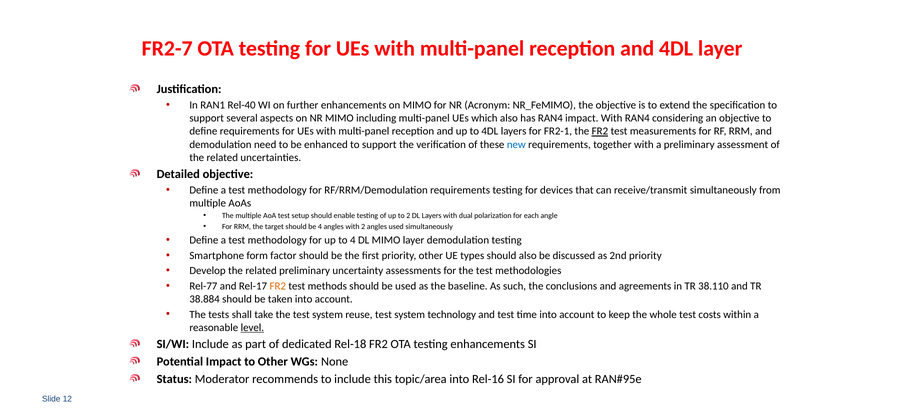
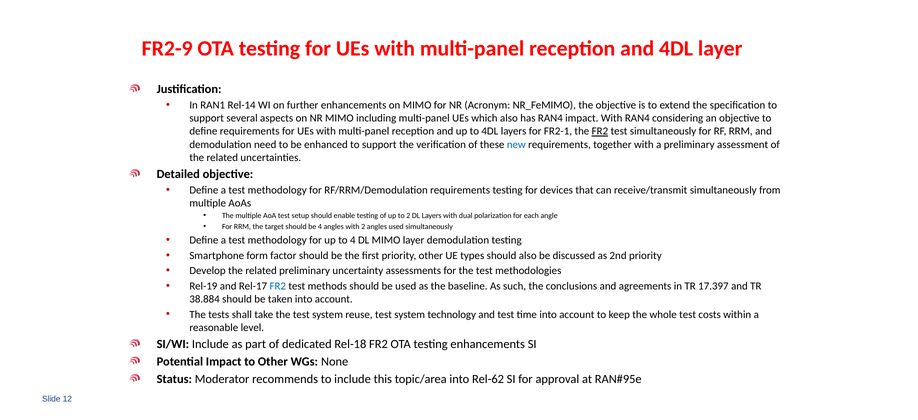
FR2-7: FR2-7 -> FR2-9
Rel-40: Rel-40 -> Rel-14
test measurements: measurements -> simultaneously
Rel-77: Rel-77 -> Rel-19
FR2 at (278, 286) colour: orange -> blue
38.110: 38.110 -> 17.397
level underline: present -> none
Rel-16: Rel-16 -> Rel-62
